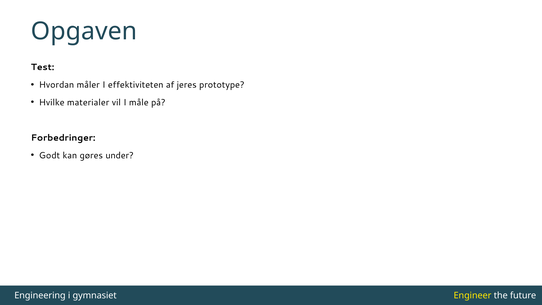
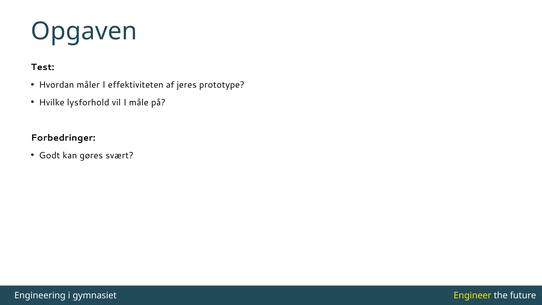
materialer: materialer -> lysforhold
under: under -> svært
